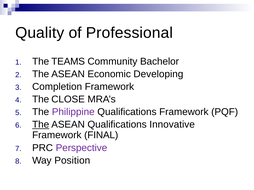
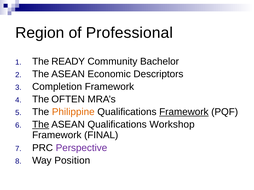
Quality: Quality -> Region
TEAMS: TEAMS -> READY
Developing: Developing -> Descriptors
CLOSE: CLOSE -> OFTEN
Philippine colour: purple -> orange
Framework at (184, 112) underline: none -> present
Innovative: Innovative -> Workshop
